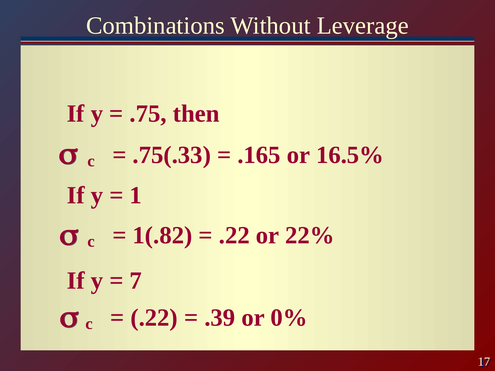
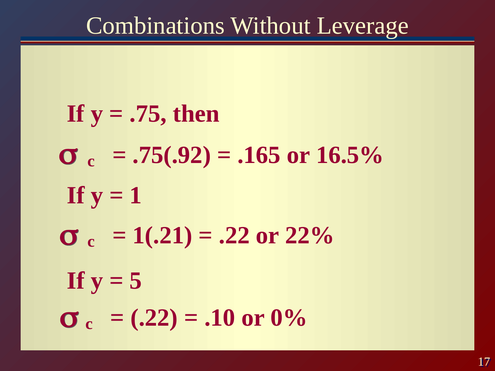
.75(.33: .75(.33 -> .75(.92
1(.82: 1(.82 -> 1(.21
7: 7 -> 5
.39: .39 -> .10
